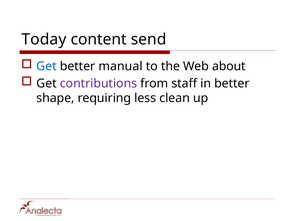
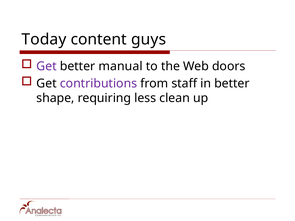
send: send -> guys
Get at (47, 66) colour: blue -> purple
about: about -> doors
